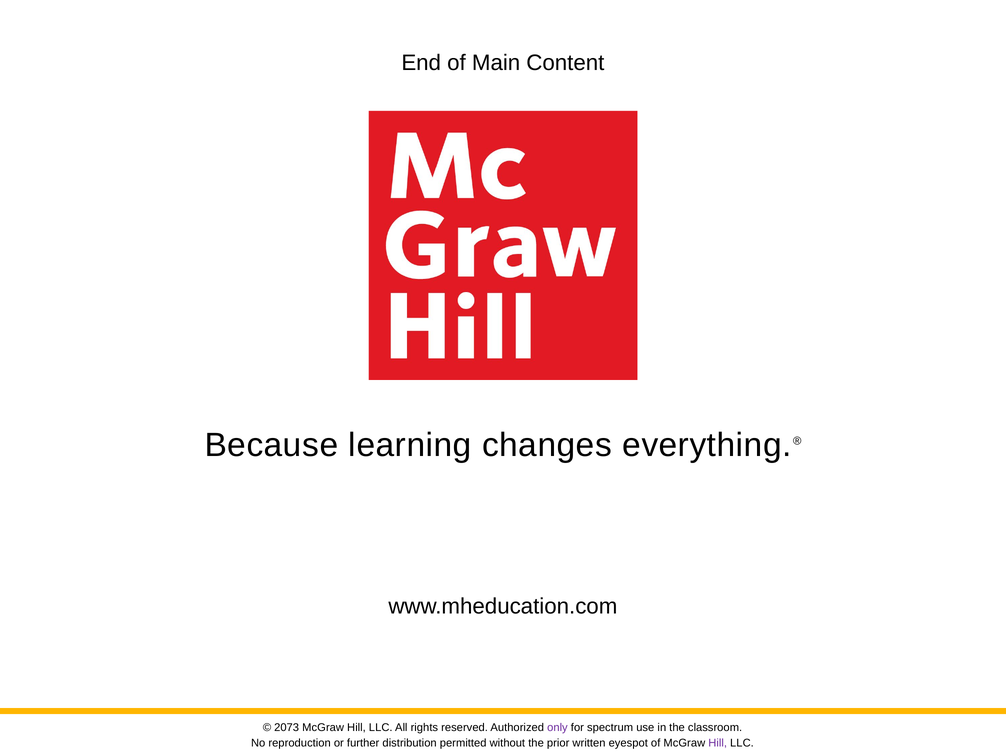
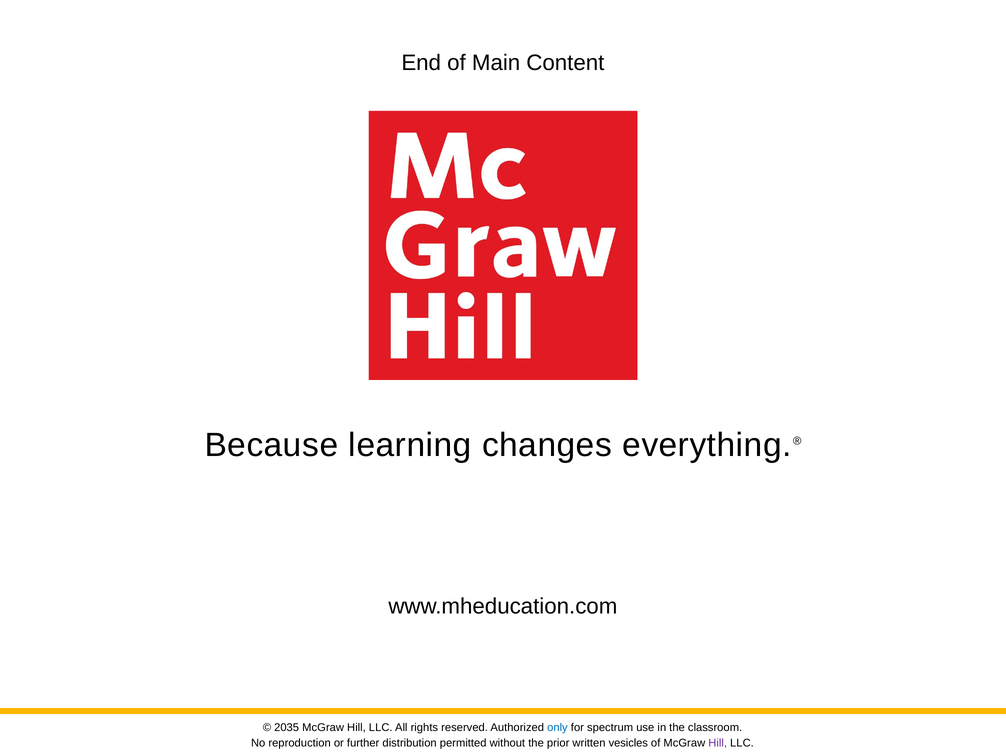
2073: 2073 -> 2035
only colour: purple -> blue
eyespot: eyespot -> vesicles
